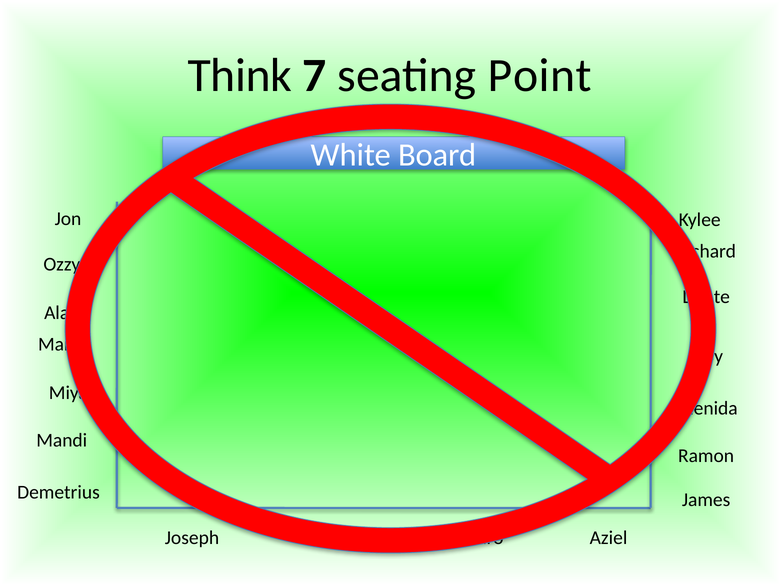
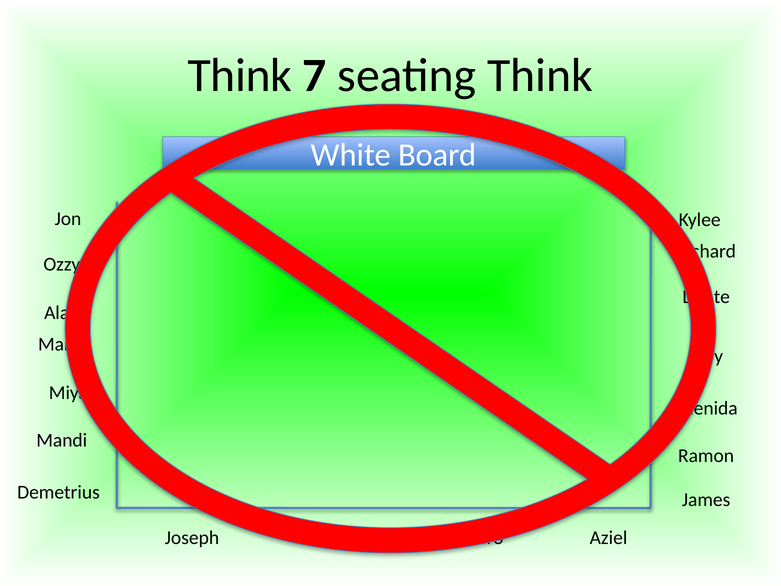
seating Point: Point -> Think
